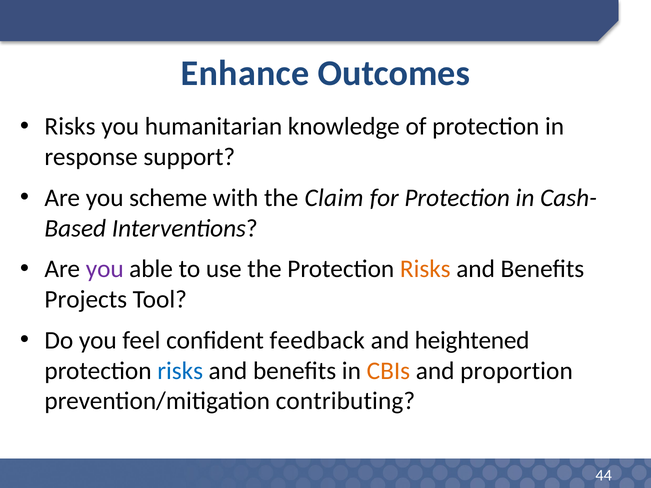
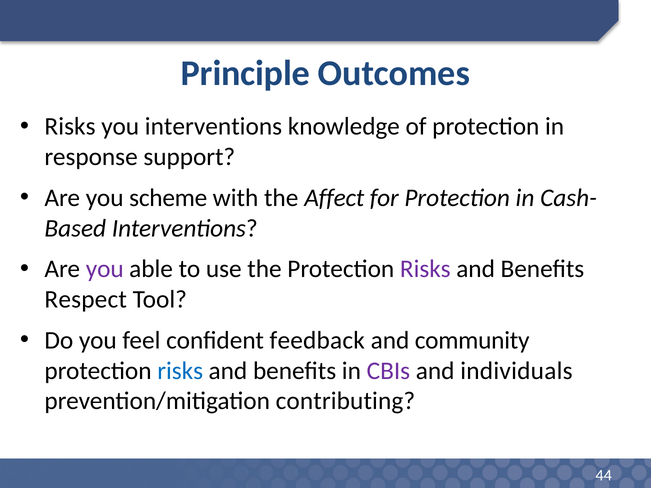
Enhance: Enhance -> Principle
you humanitarian: humanitarian -> interventions
Claim: Claim -> Affect
Risks at (425, 269) colour: orange -> purple
Projects: Projects -> Respect
heightened: heightened -> community
CBIs colour: orange -> purple
proportion: proportion -> individuals
